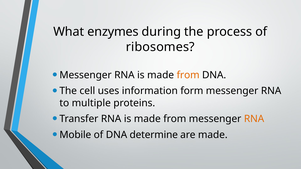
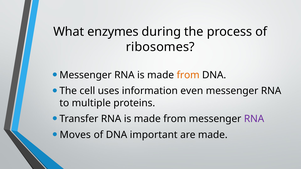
form: form -> even
RNA at (254, 119) colour: orange -> purple
Mobile: Mobile -> Moves
determine: determine -> important
